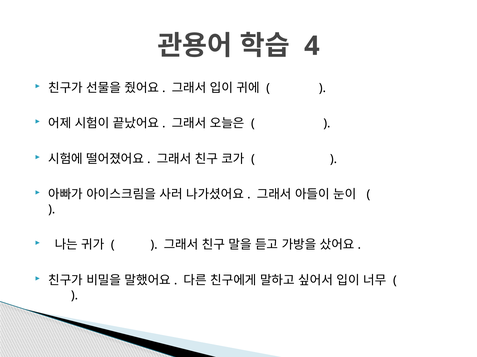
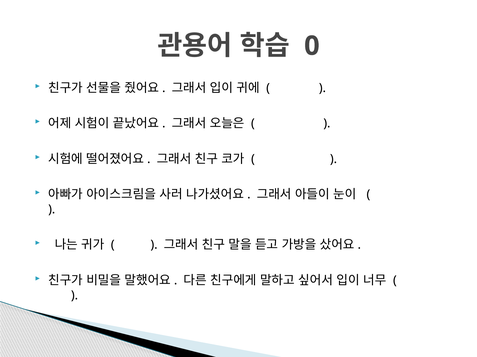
4: 4 -> 0
